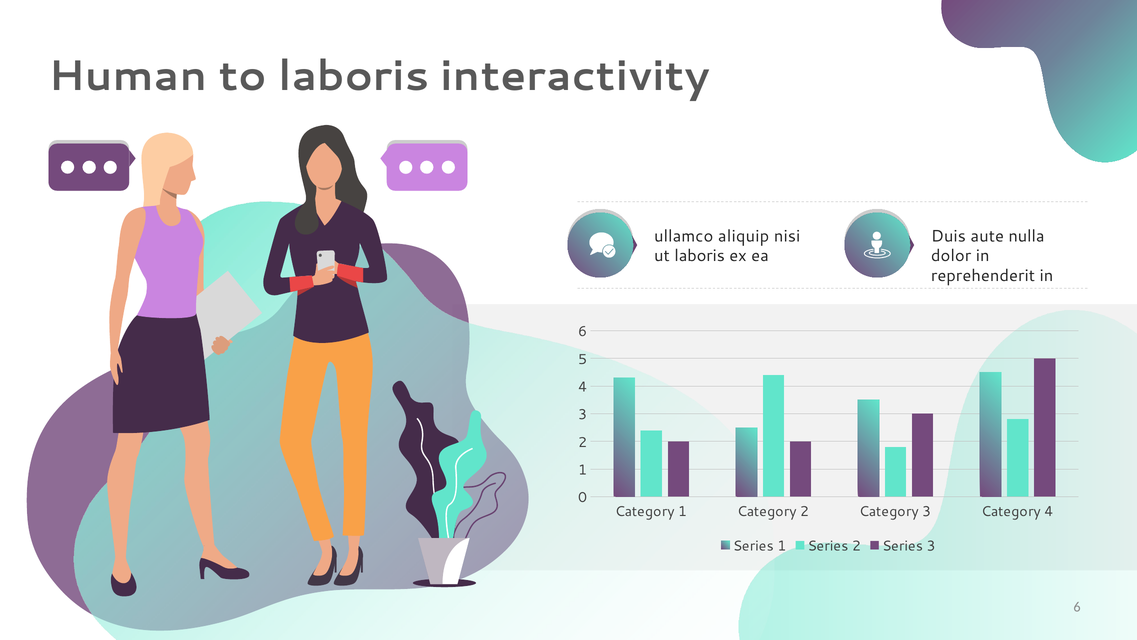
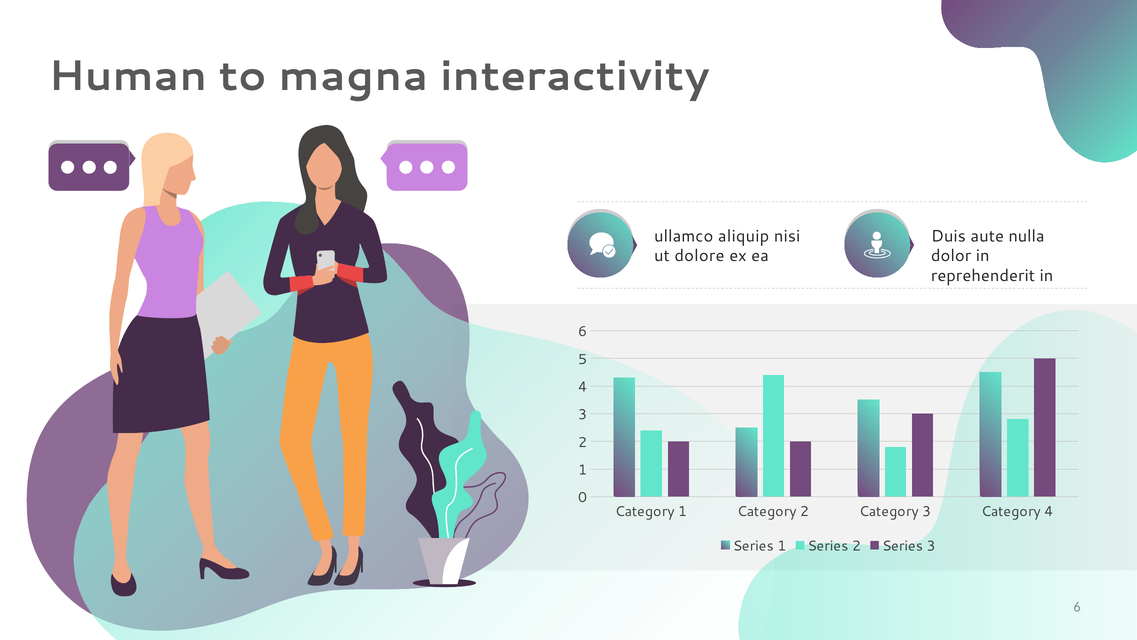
to laboris: laboris -> magna
laboris at (700, 256): laboris -> dolore
